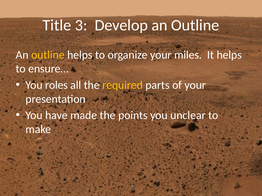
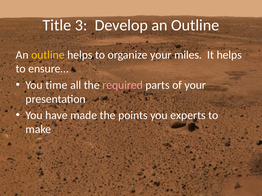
roles: roles -> time
required colour: yellow -> pink
unclear: unclear -> experts
